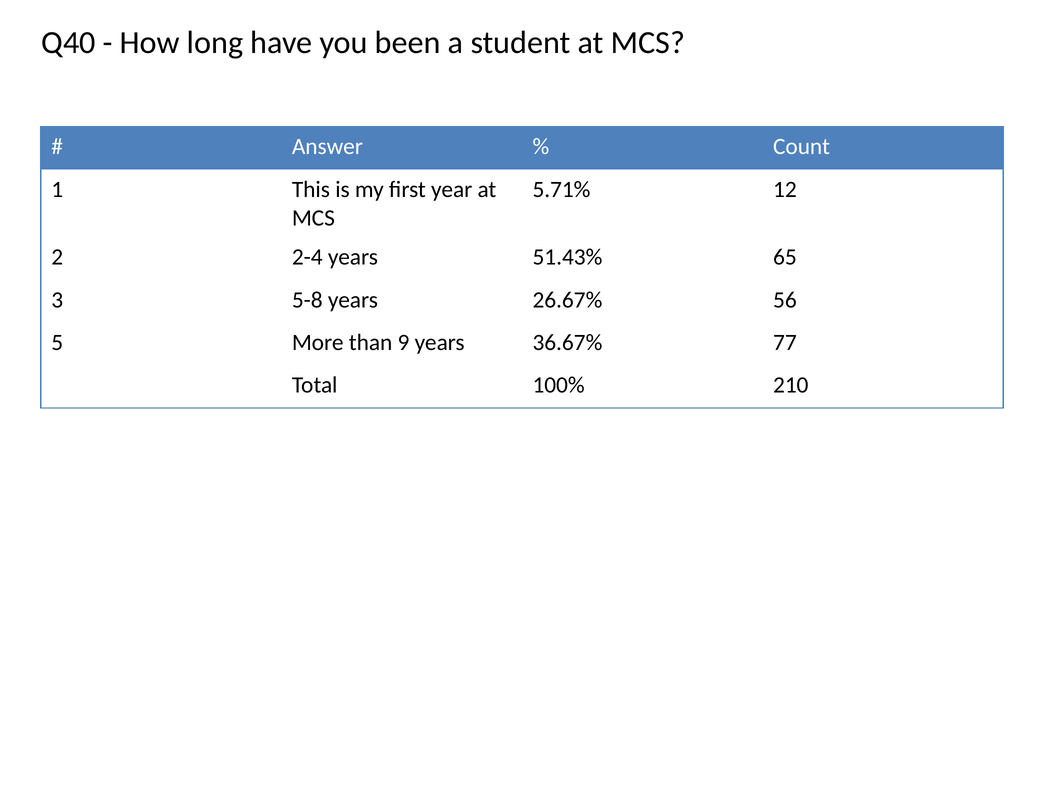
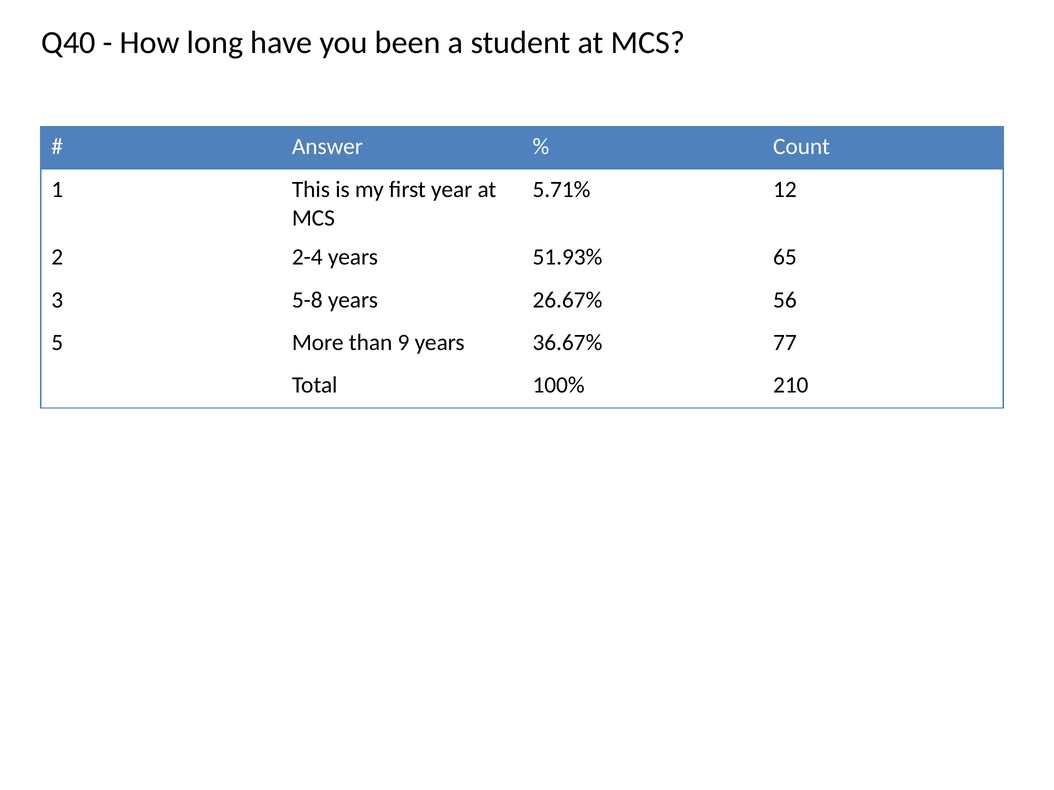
51.43%: 51.43% -> 51.93%
